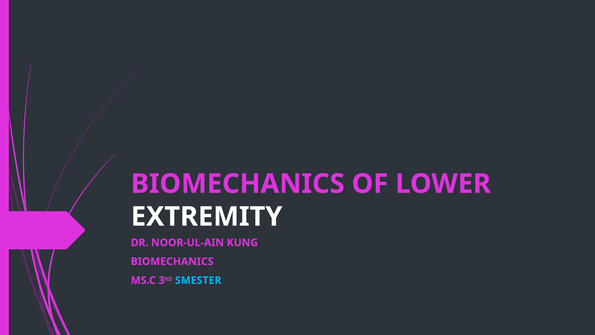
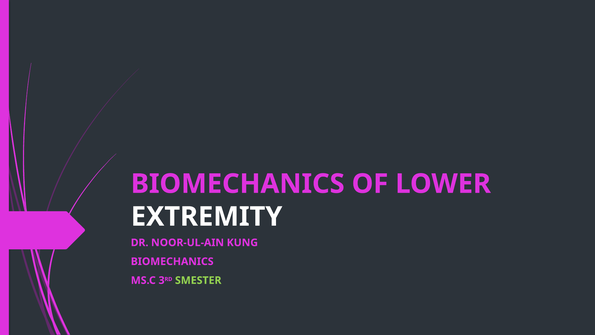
SMESTER colour: light blue -> light green
